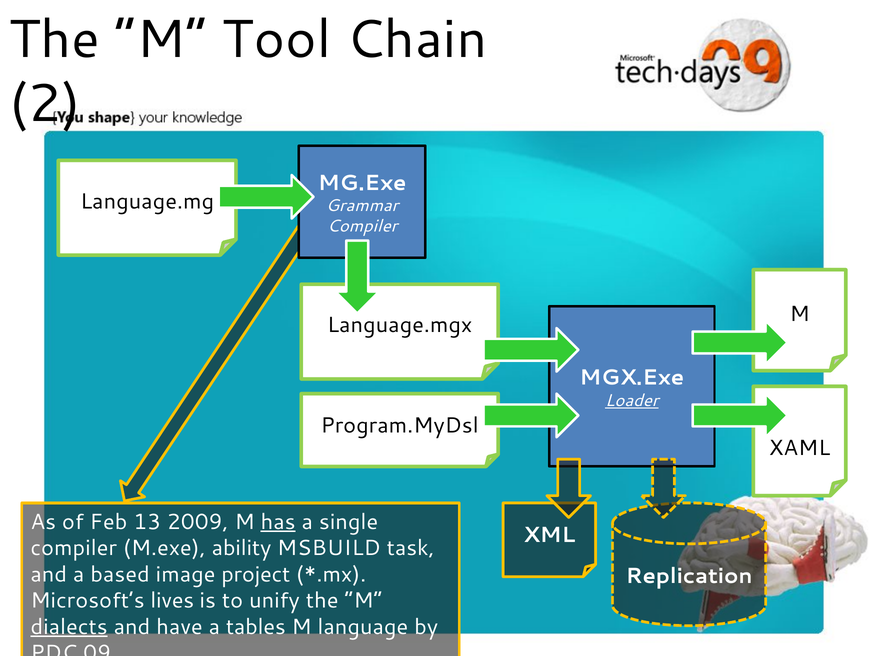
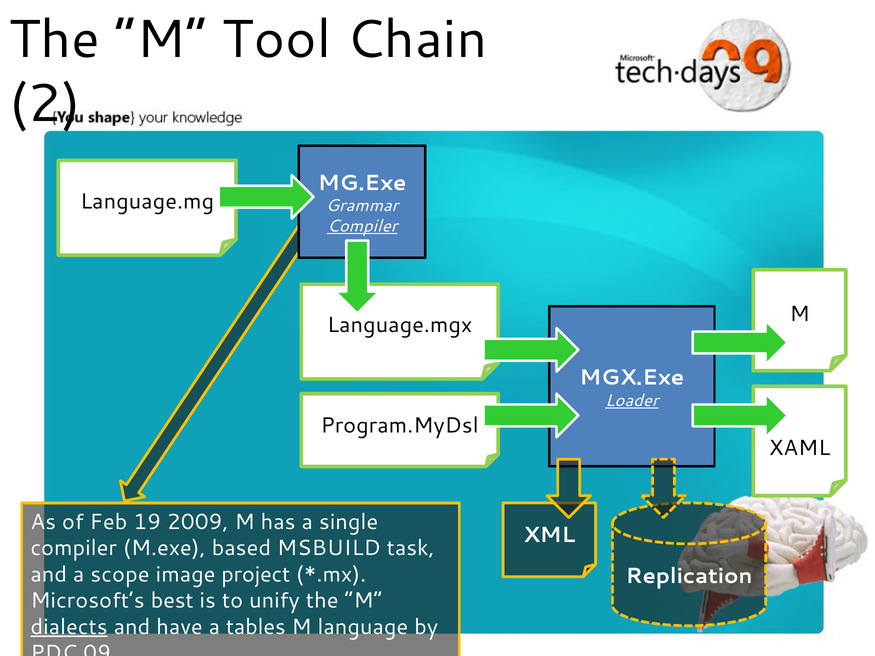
Compiler at (362, 226) underline: none -> present
13: 13 -> 19
has underline: present -> none
ability: ability -> based
based: based -> scope
lives: lives -> best
